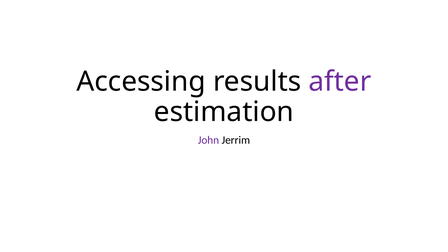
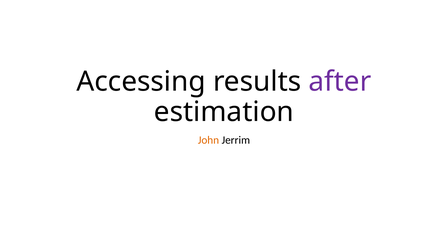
John colour: purple -> orange
